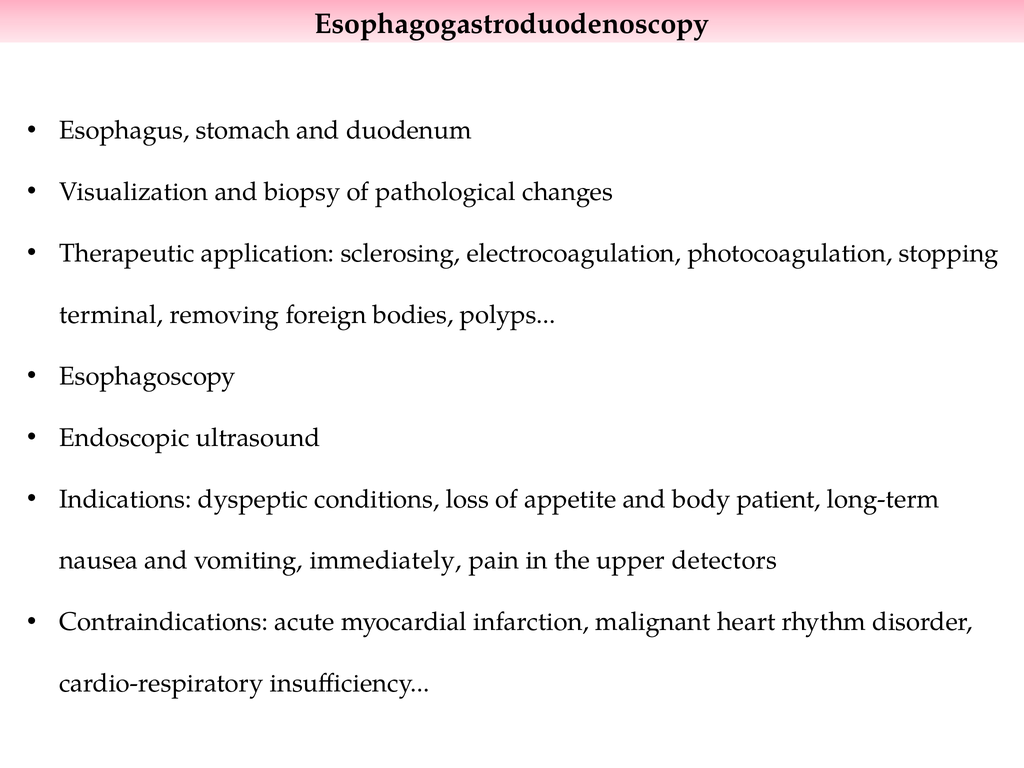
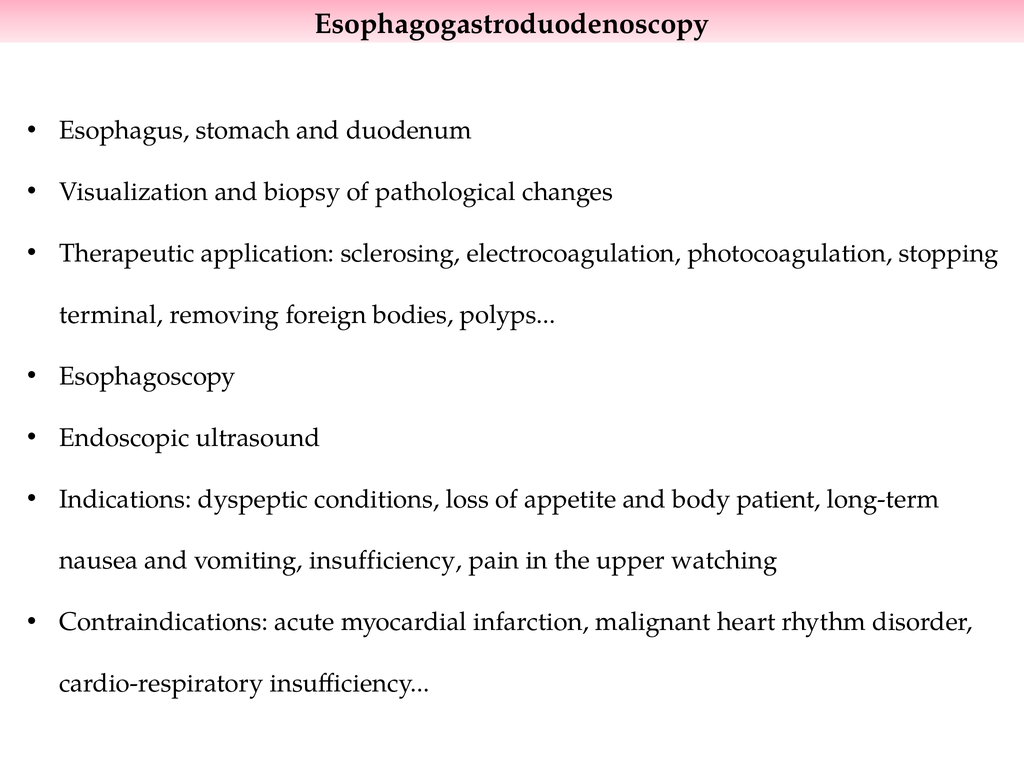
vomiting immediately: immediately -> insufficiency
detectors: detectors -> watching
